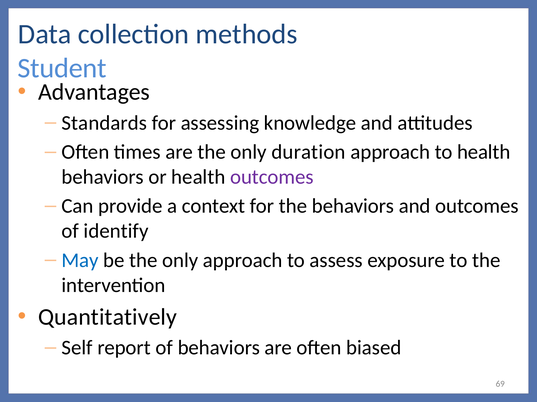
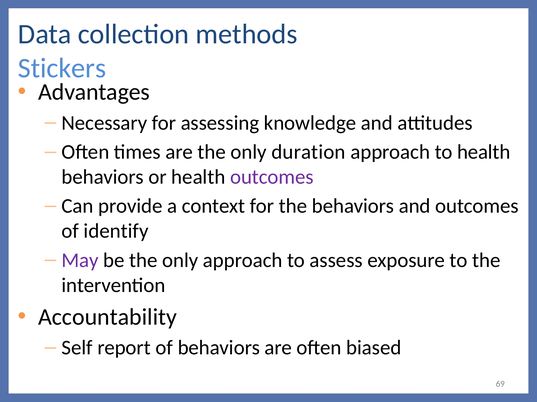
Student: Student -> Stickers
Standards: Standards -> Necessary
May colour: blue -> purple
Quantitatively: Quantitatively -> Accountability
